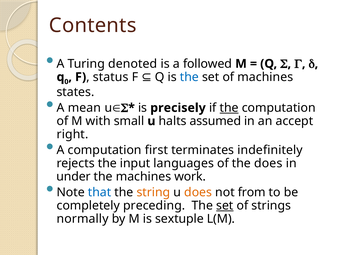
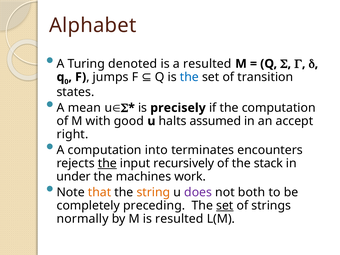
Contents: Contents -> Alphabet
a followed: followed -> resulted
status: status -> jumps
of machines: machines -> transition
the at (229, 108) underline: present -> none
small: small -> good
first: first -> into
indefinitely: indefinitely -> encounters
the at (107, 163) underline: none -> present
languages: languages -> recursively
the does: does -> stack
that colour: blue -> orange
does at (198, 192) colour: orange -> purple
from: from -> both
is sextuple: sextuple -> resulted
